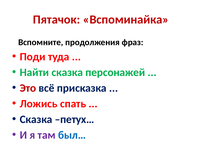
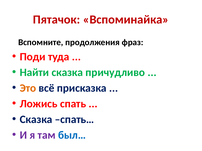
персонажей: персонажей -> причудливо
Это colour: red -> orange
петух…: петух… -> спать…
